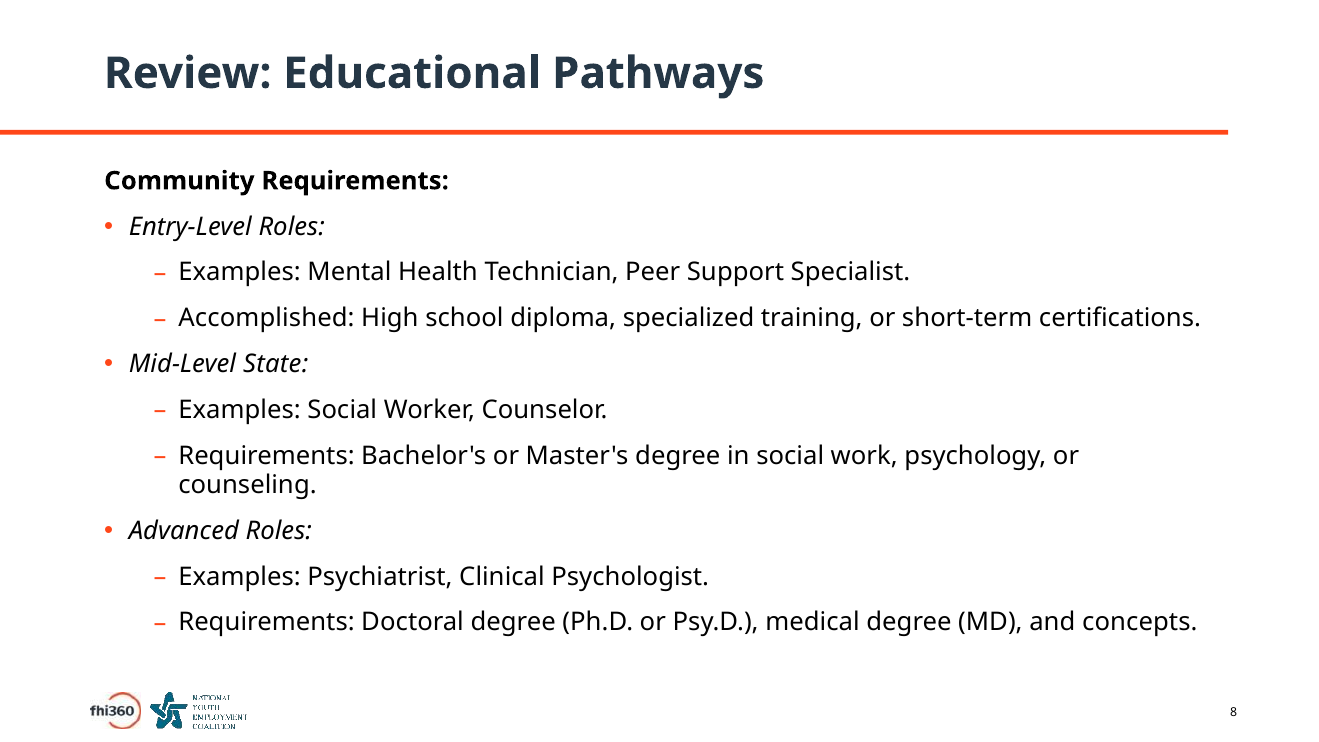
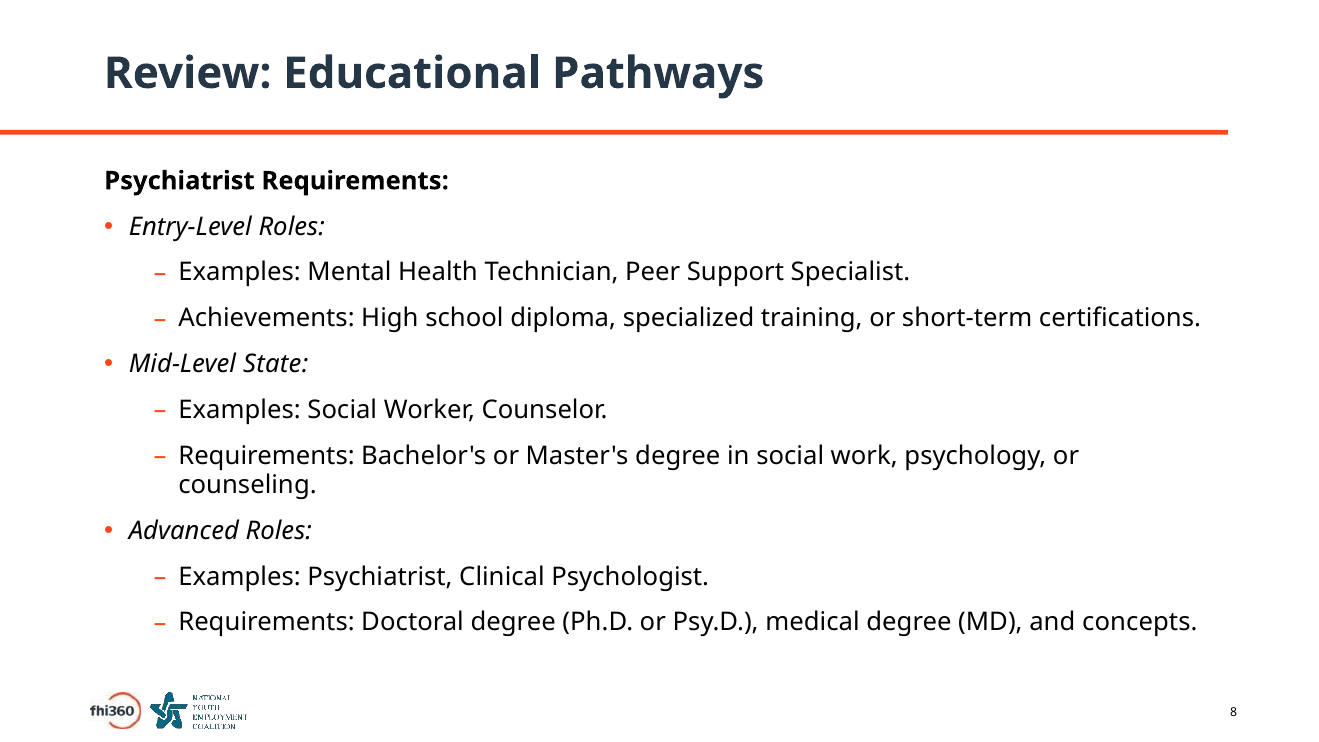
Community at (179, 181): Community -> Psychiatrist
Accomplished: Accomplished -> Achievements
